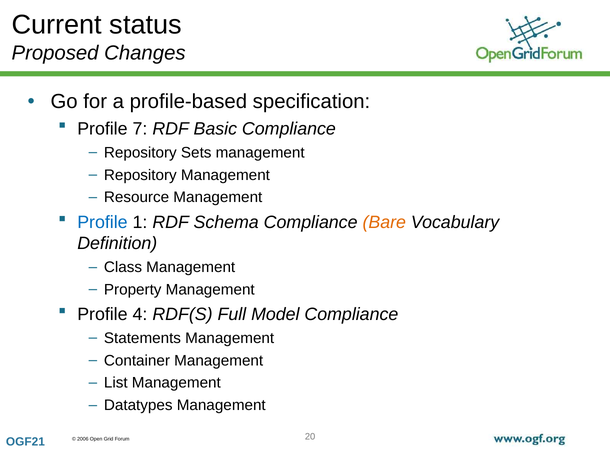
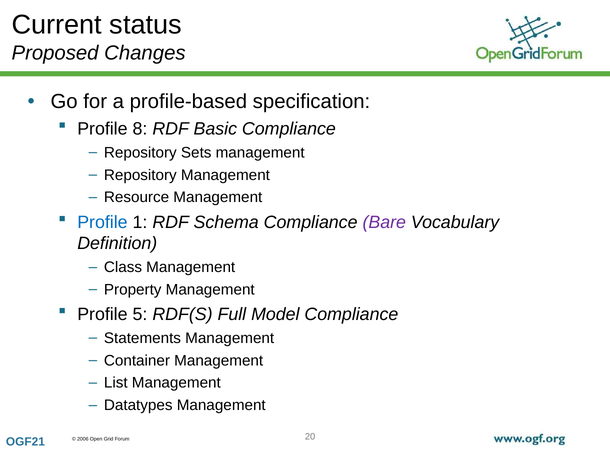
7: 7 -> 8
Bare colour: orange -> purple
4: 4 -> 5
